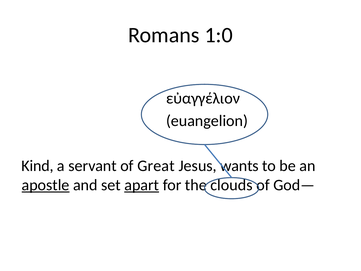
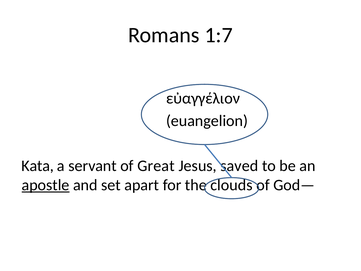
1:0: 1:0 -> 1:7
Kind: Kind -> Kata
wants: wants -> saved
apart underline: present -> none
